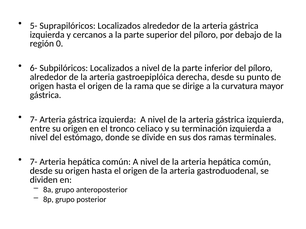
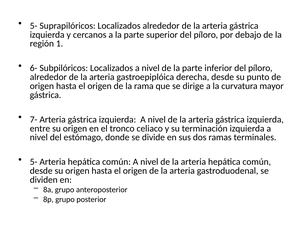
0: 0 -> 1
7- at (34, 162): 7- -> 5-
